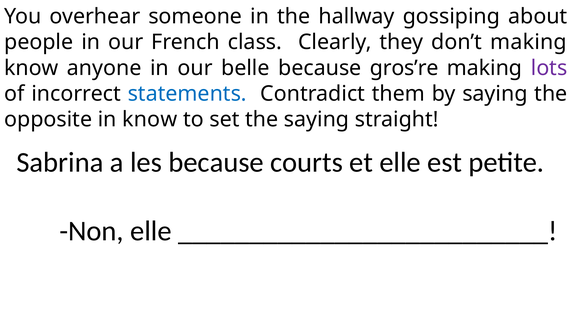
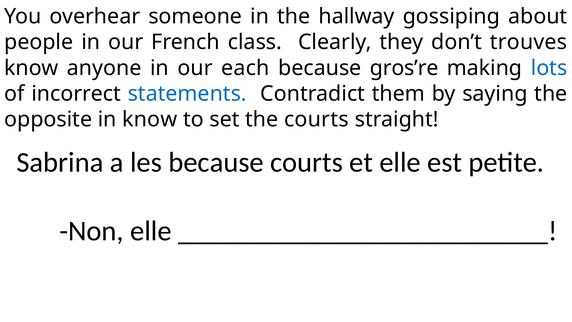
don’t making: making -> trouves
belle: belle -> each
lots colour: purple -> blue
the saying: saying -> courts
